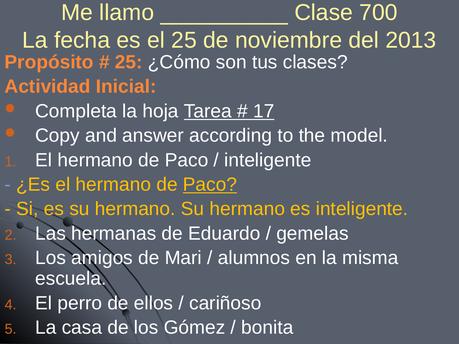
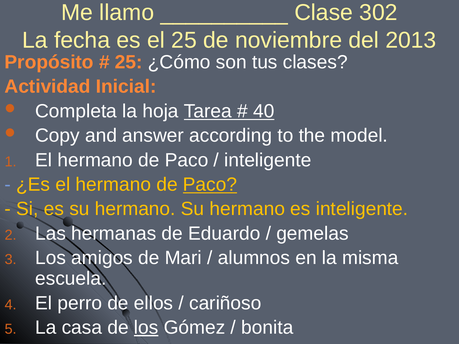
700: 700 -> 302
17: 17 -> 40
los at (146, 328) underline: none -> present
